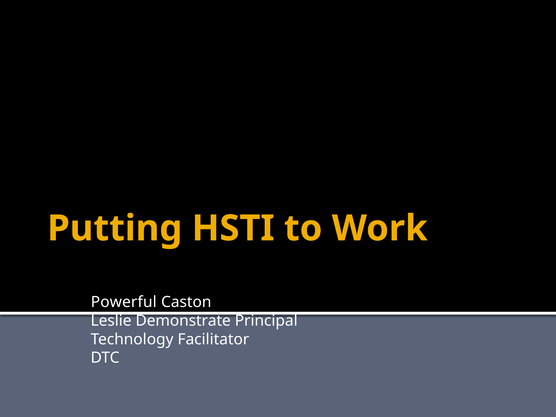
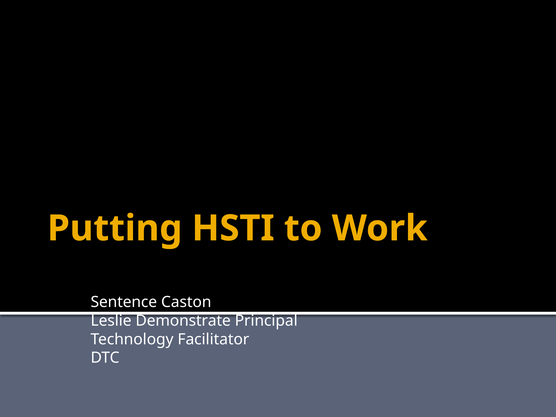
Powerful: Powerful -> Sentence
